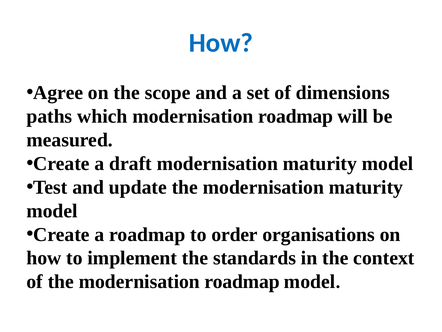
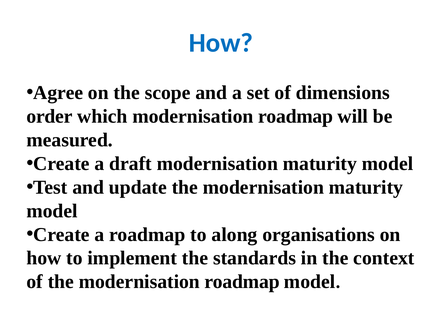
paths: paths -> order
order: order -> along
